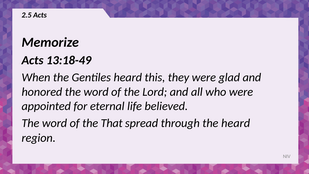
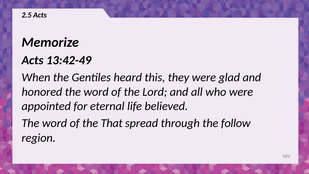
13:18-49: 13:18-49 -> 13:42-49
the heard: heard -> follow
